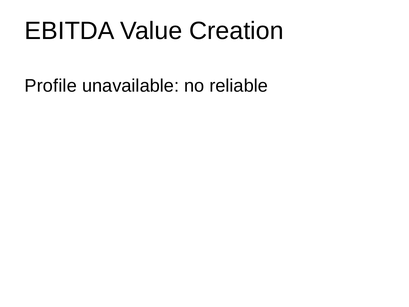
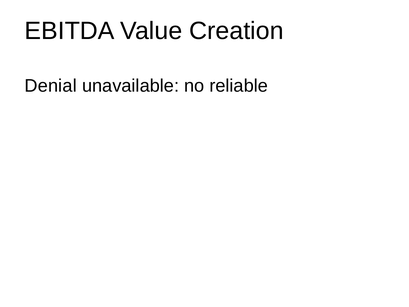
Profile: Profile -> Denial
